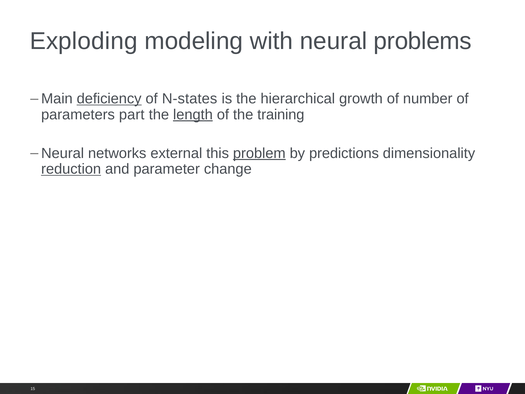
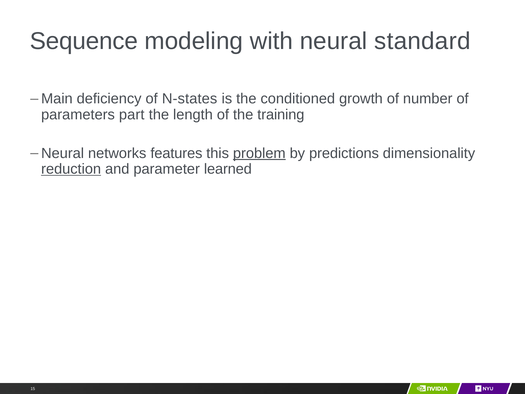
Exploding: Exploding -> Sequence
problems: problems -> standard
deficiency underline: present -> none
hierarchical: hierarchical -> conditioned
length underline: present -> none
external: external -> features
change: change -> learned
